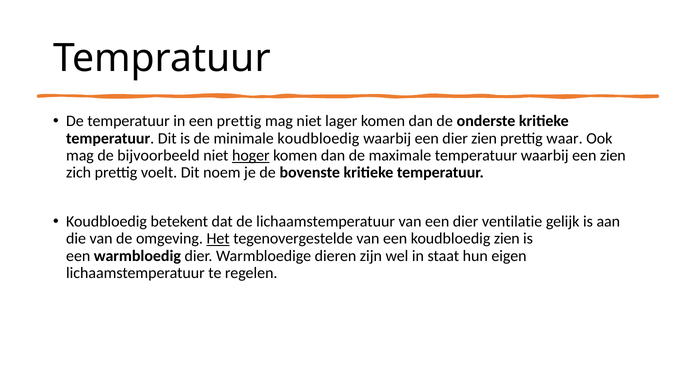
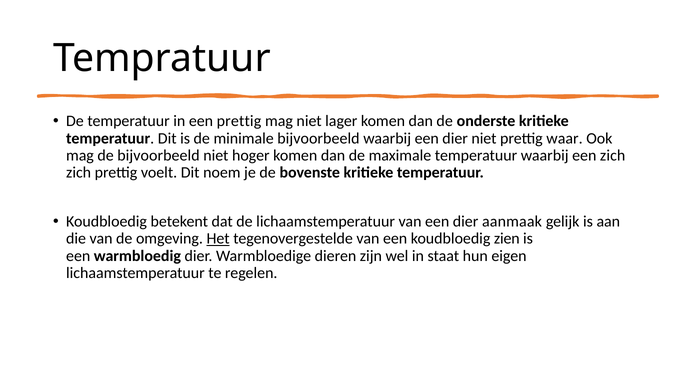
minimale koudbloedig: koudbloedig -> bijvoorbeeld
dier zien: zien -> niet
hoger underline: present -> none
een zien: zien -> zich
ventilatie: ventilatie -> aanmaak
